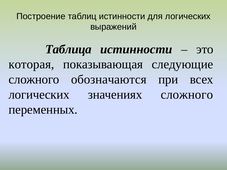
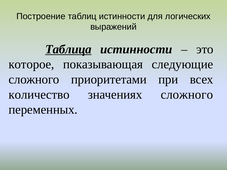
Таблица underline: none -> present
которая: которая -> которое
обозначаются: обозначаются -> приоритетами
логических at (39, 95): логических -> количество
